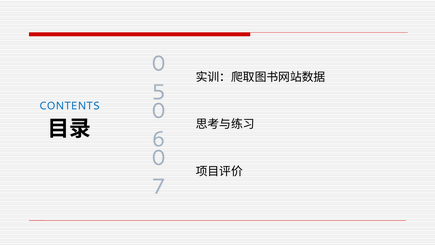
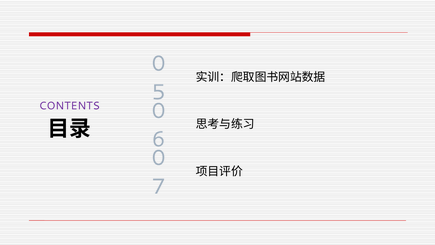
CONTENTS colour: blue -> purple
